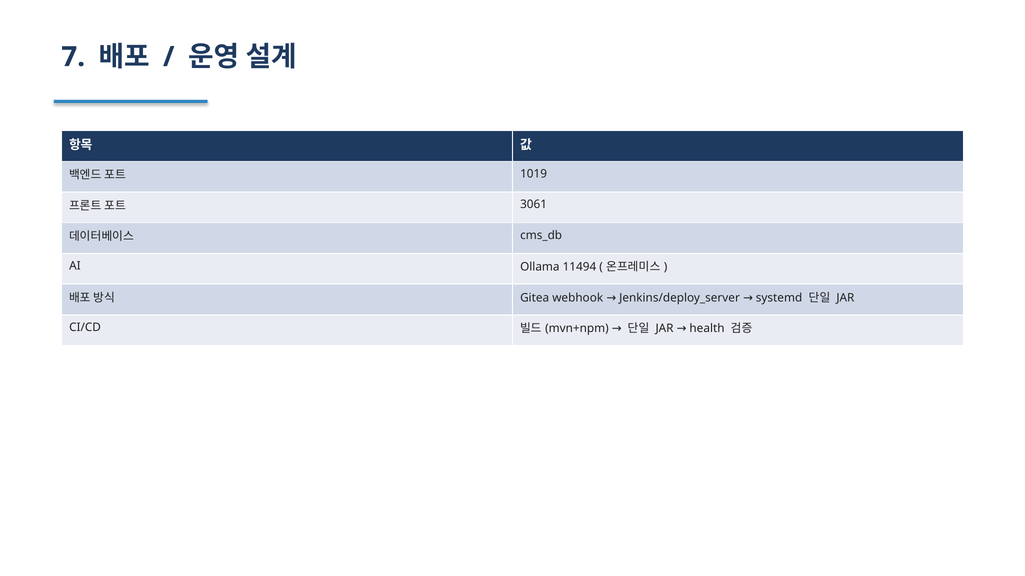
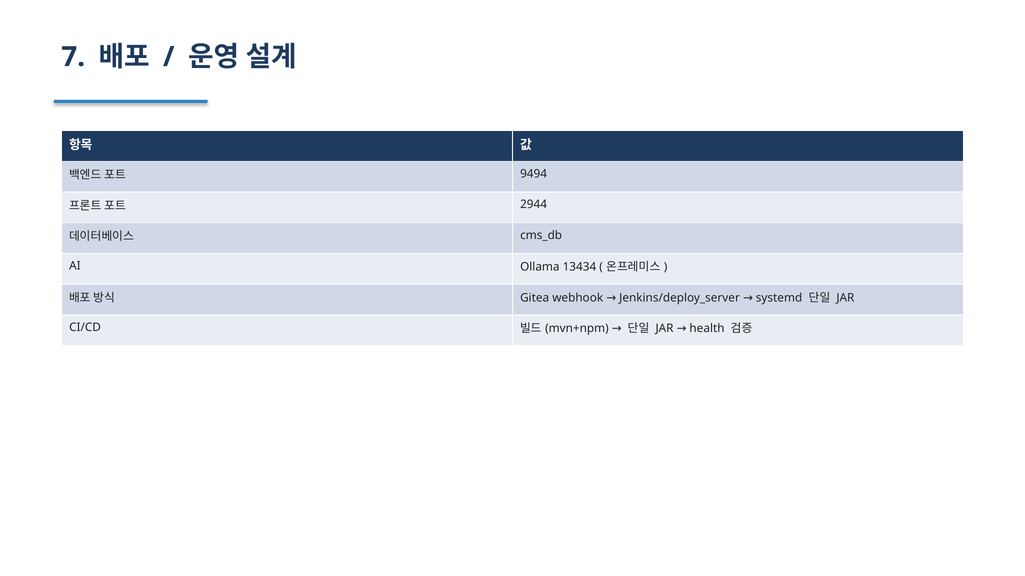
1019: 1019 -> 9494
3061: 3061 -> 2944
11494: 11494 -> 13434
